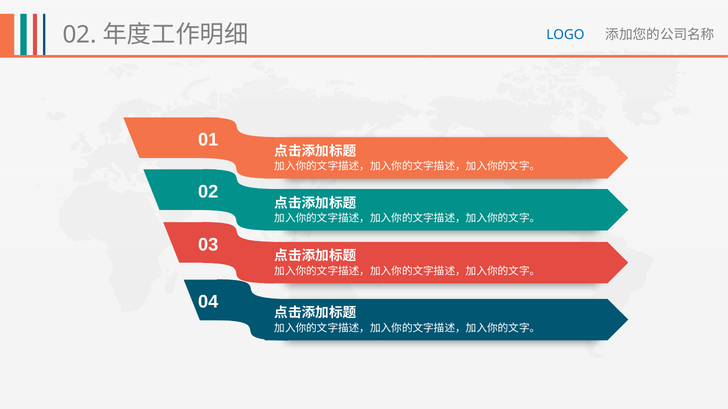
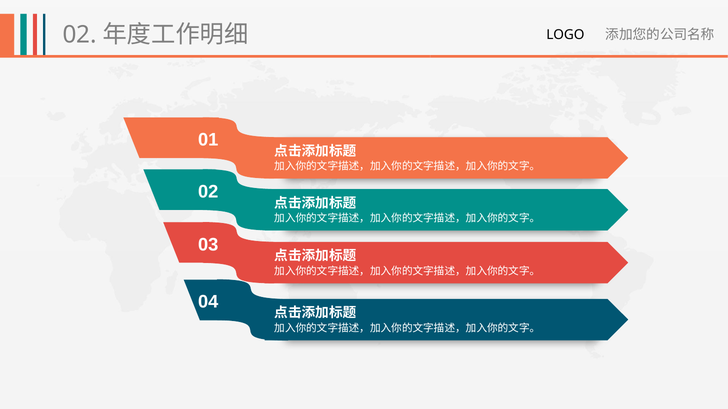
LOGO colour: blue -> black
